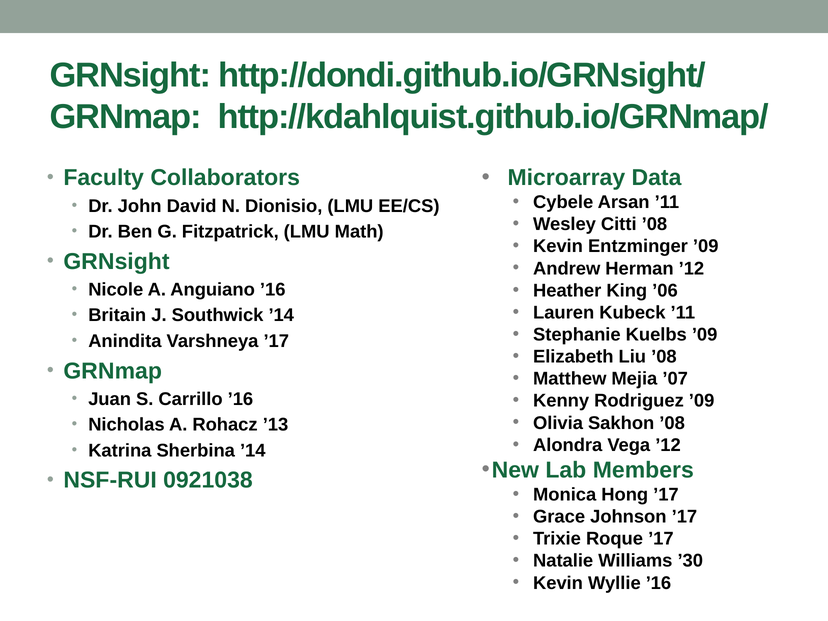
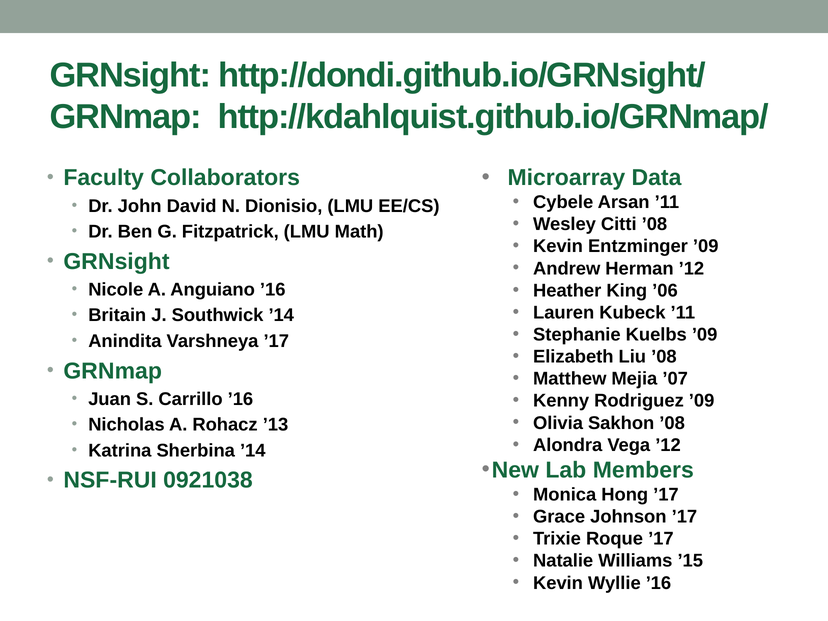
’30: ’30 -> ’15
